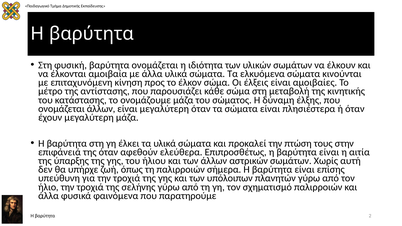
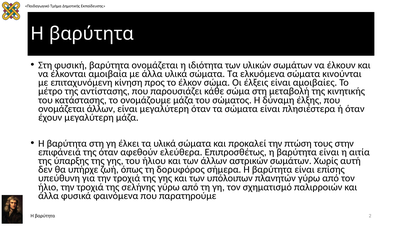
τη παλιρροιών: παλιρροιών -> δορυφόρος
